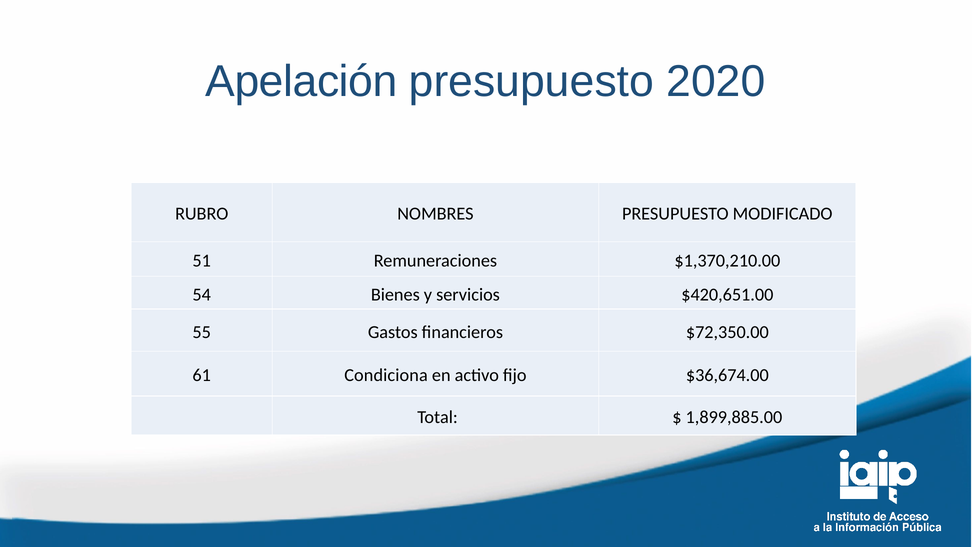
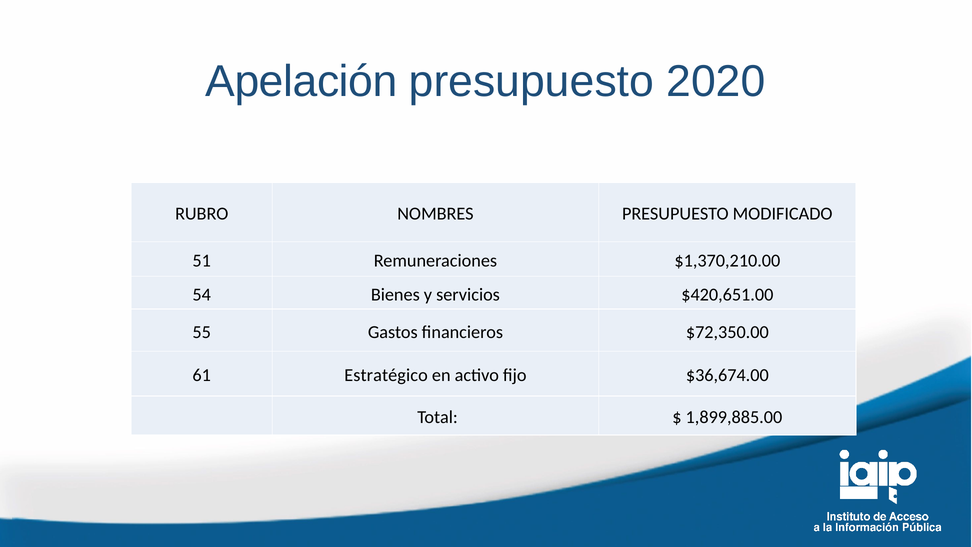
Condiciona: Condiciona -> Estratégico
